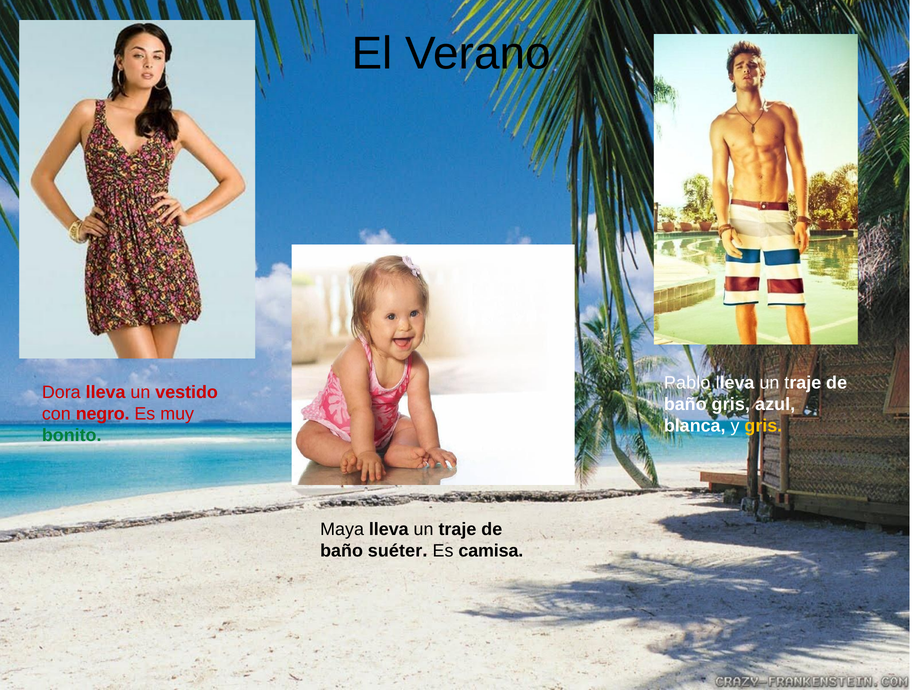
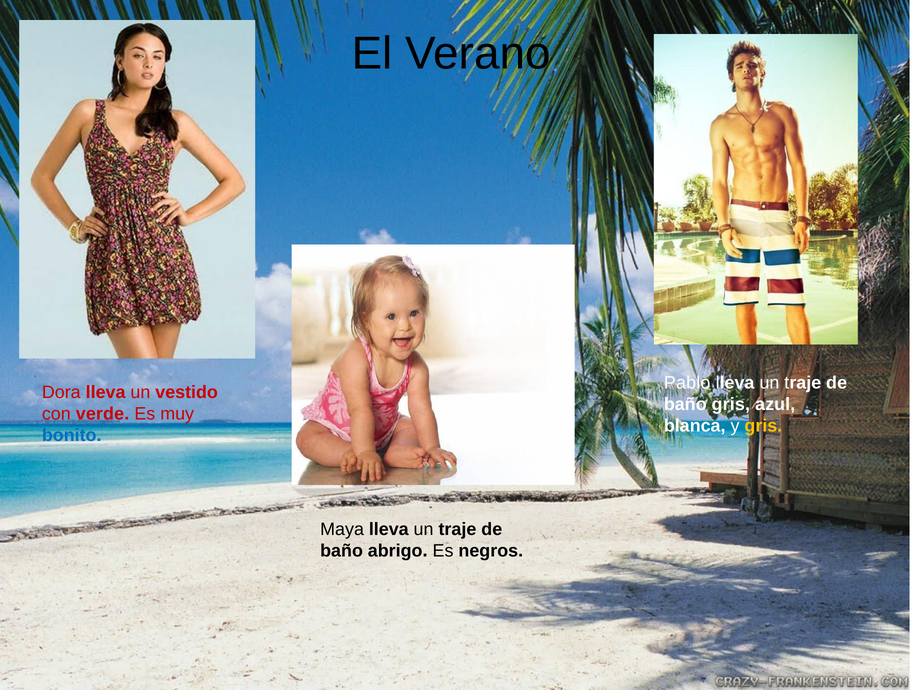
negro: negro -> verde
bonito colour: green -> blue
suéter: suéter -> abrigo
camisa: camisa -> negros
